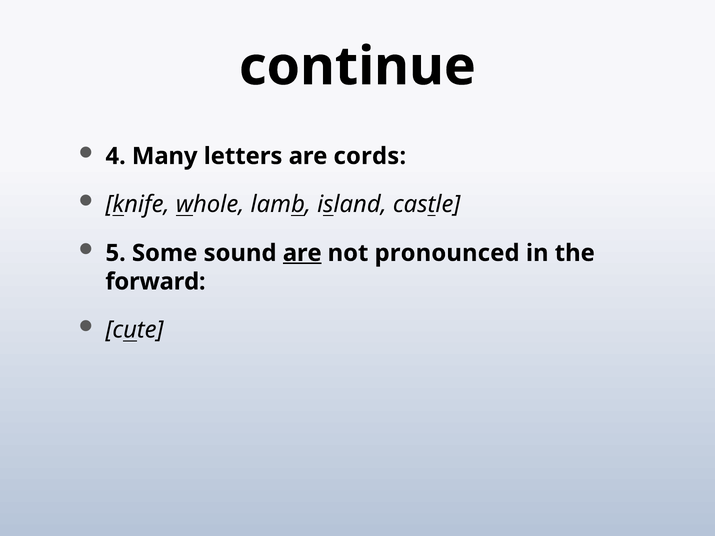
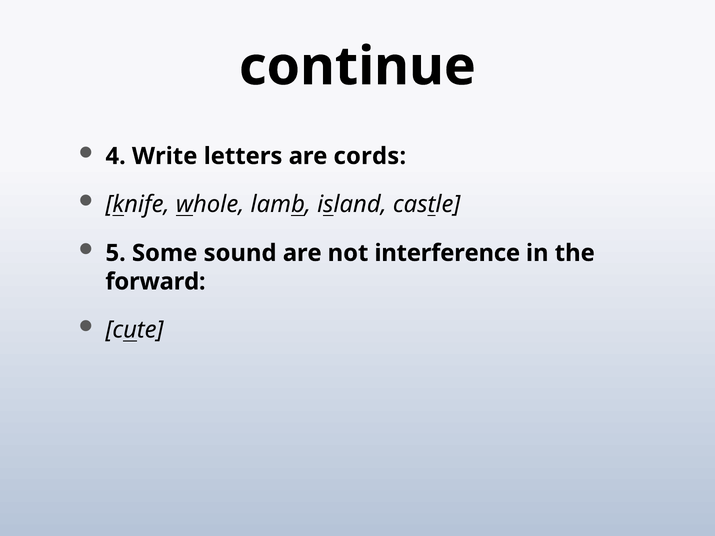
Many: Many -> Write
are at (302, 253) underline: present -> none
pronounced: pronounced -> interference
